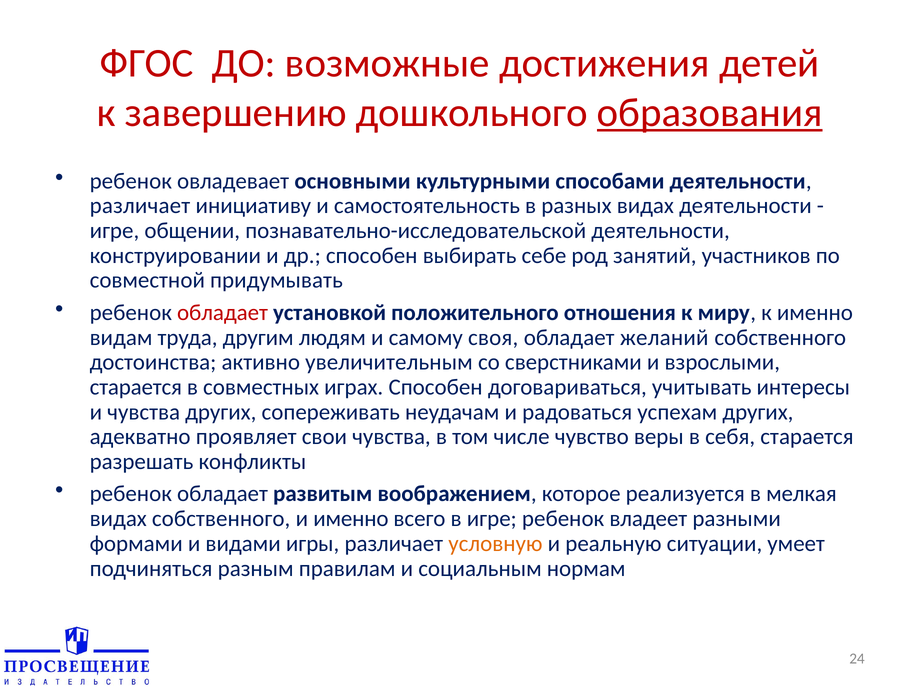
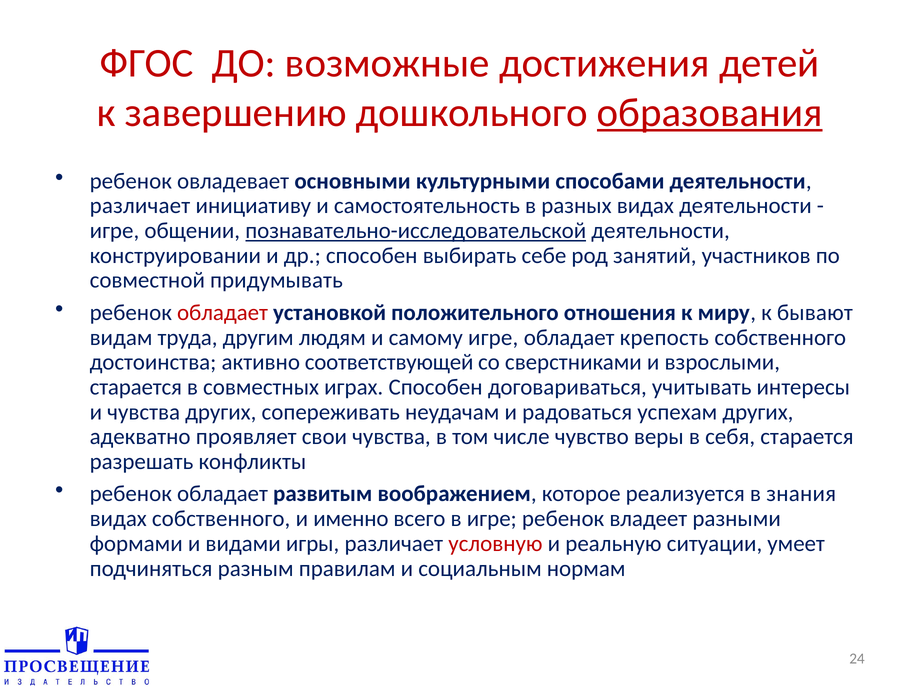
познавательно-исследовательской underline: none -> present
к именно: именно -> бывают
самому своя: своя -> игре
желаний: желаний -> крепость
увеличительным: увеличительным -> соответствующей
мелкая: мелкая -> знания
условную colour: orange -> red
